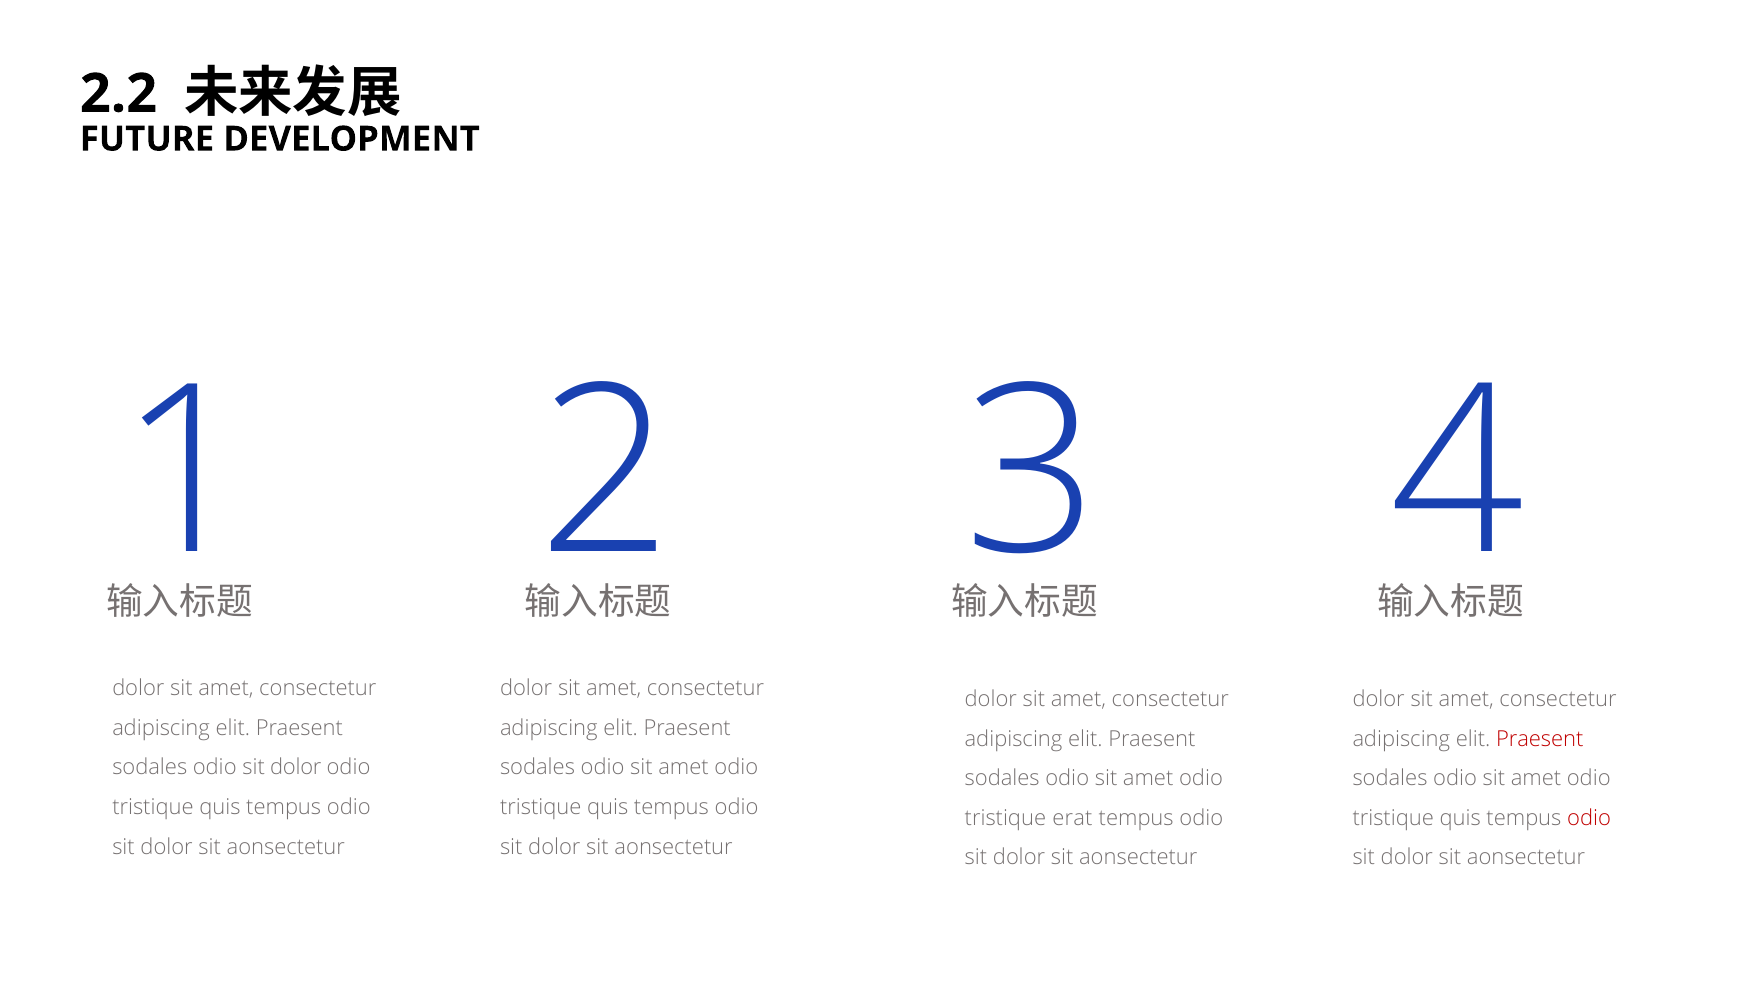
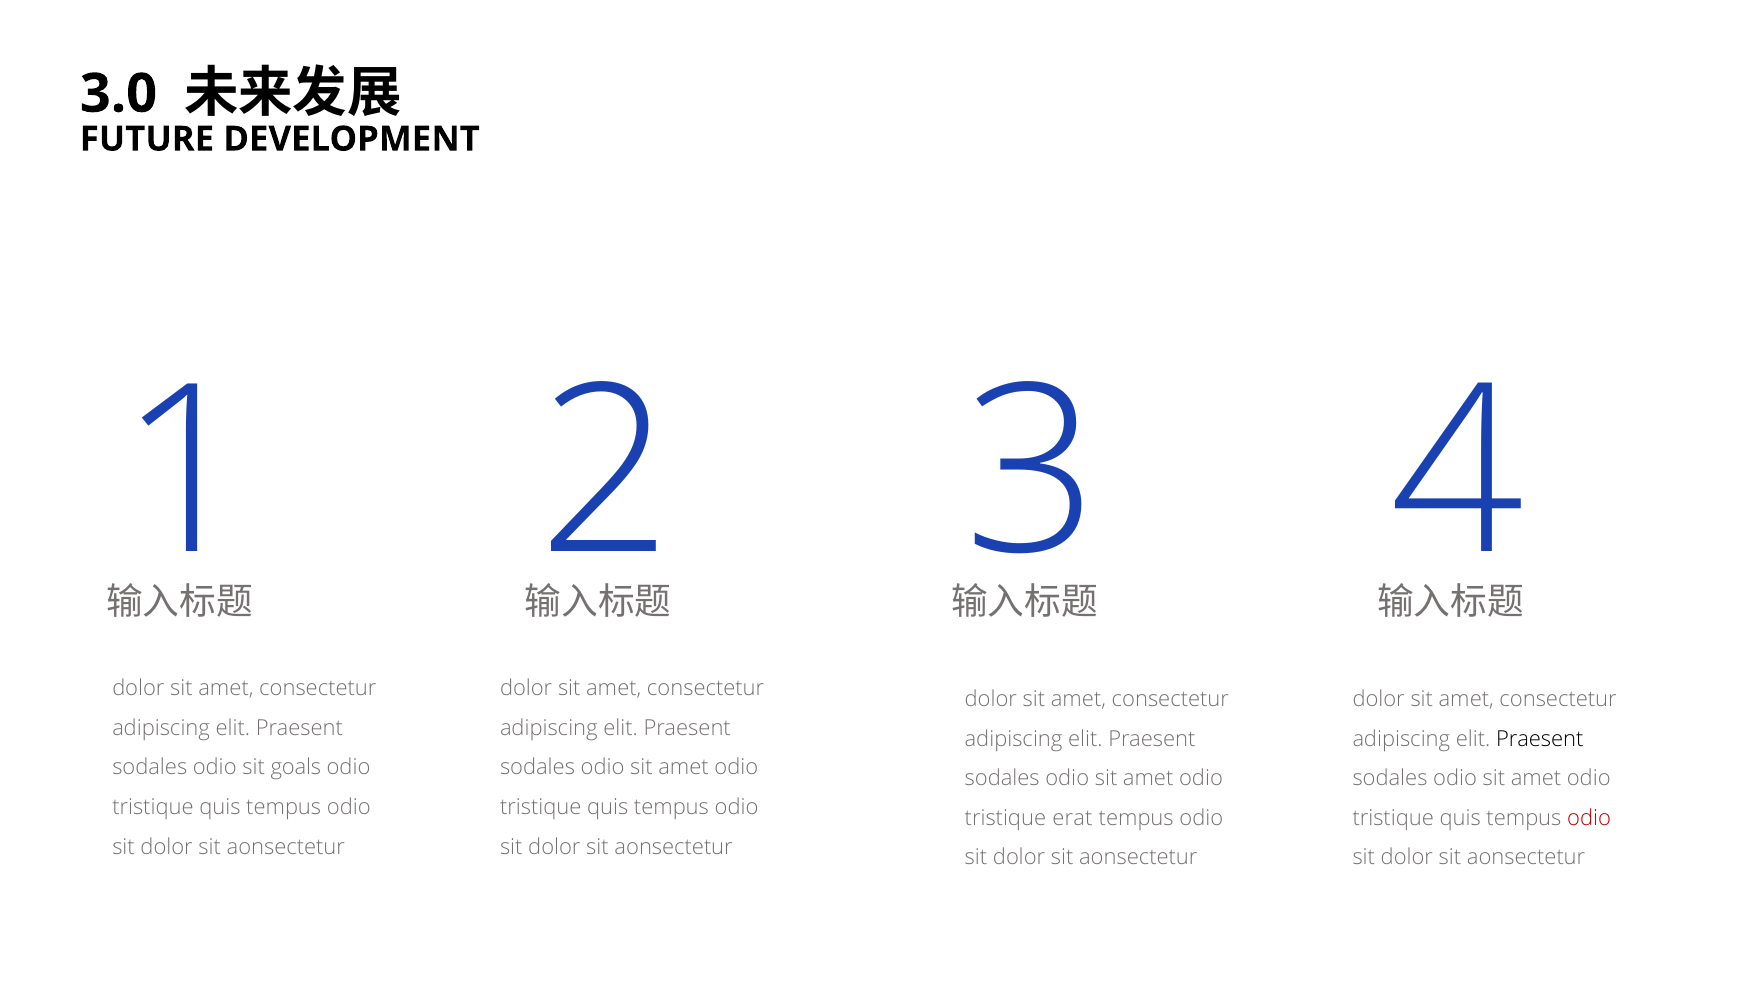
2.2: 2.2 -> 3.0
Praesent at (1540, 739) colour: red -> black
sodales odio sit dolor: dolor -> goals
